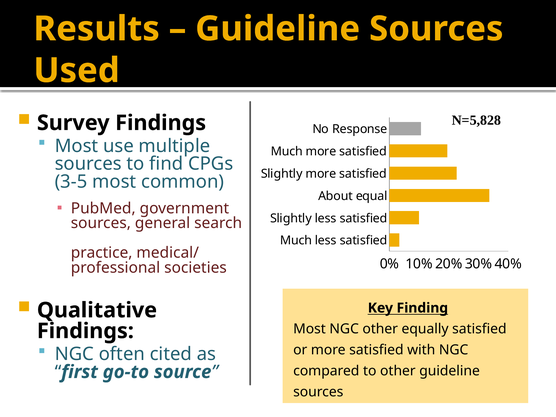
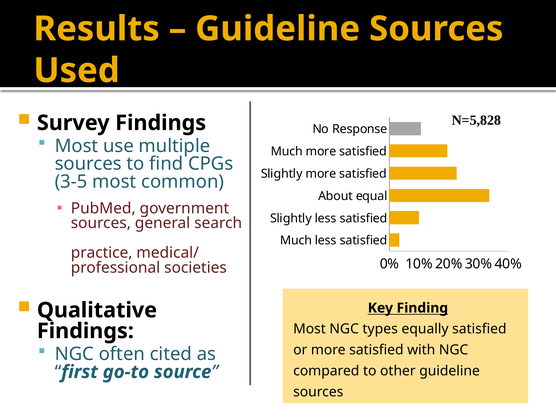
NGC other: other -> types
